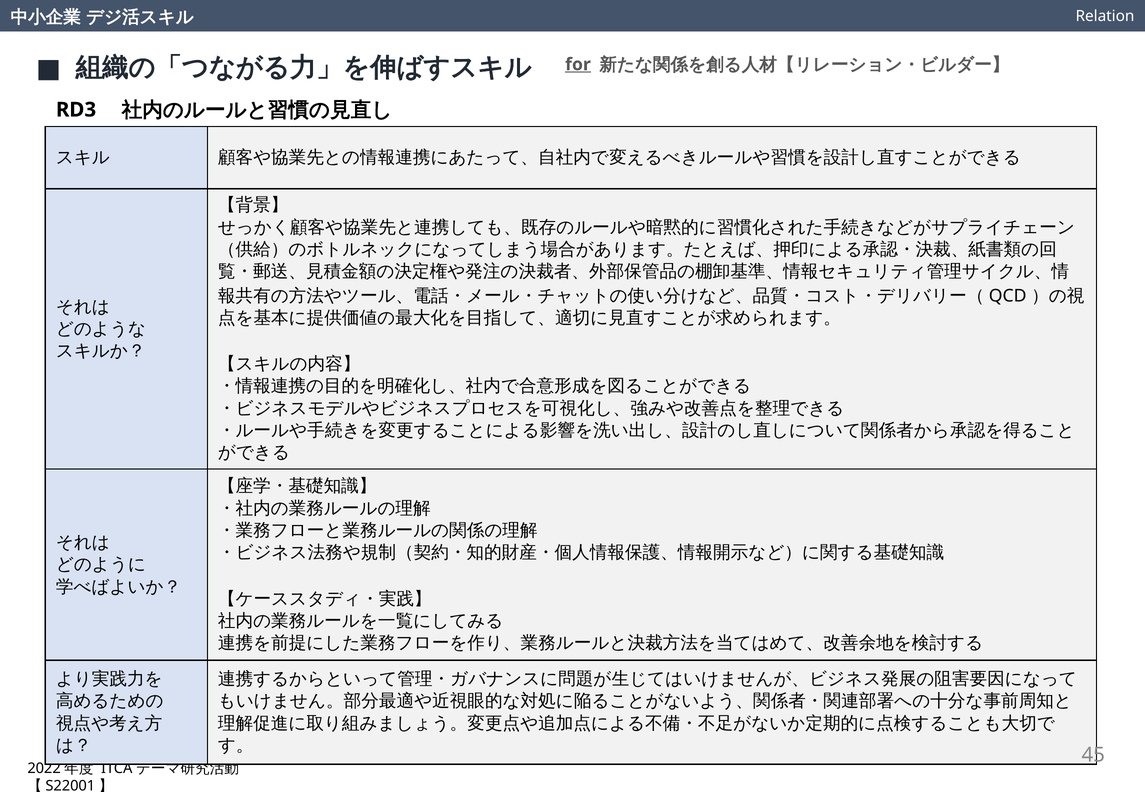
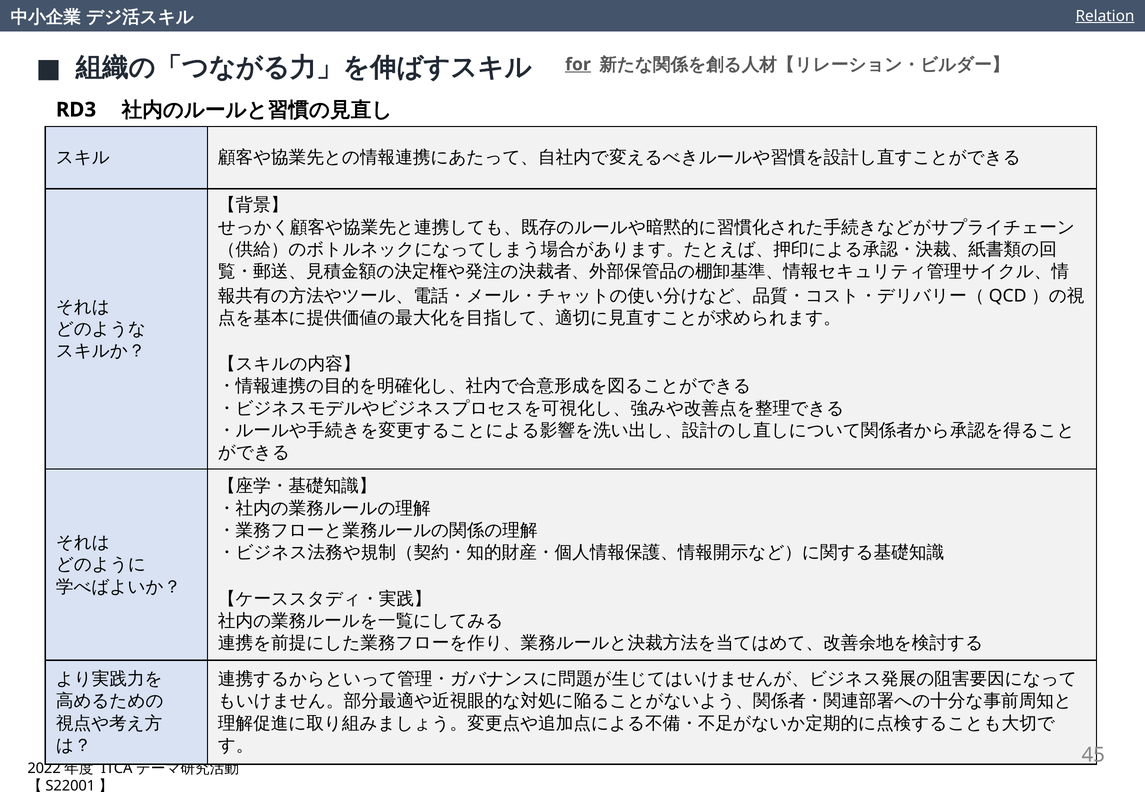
Relation underline: none -> present
